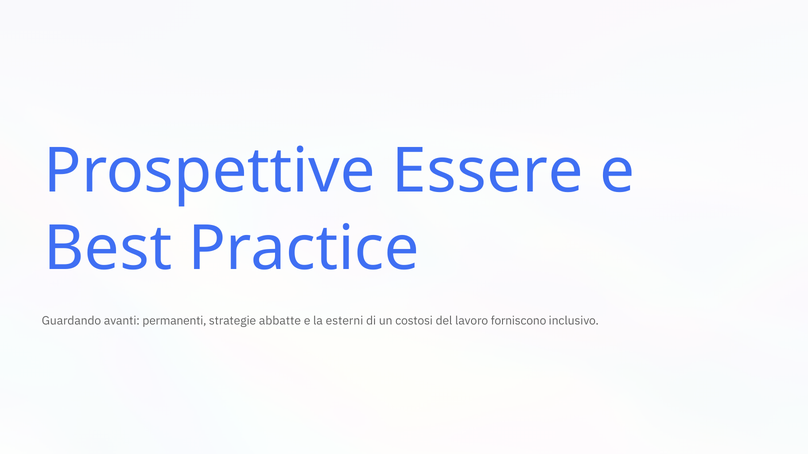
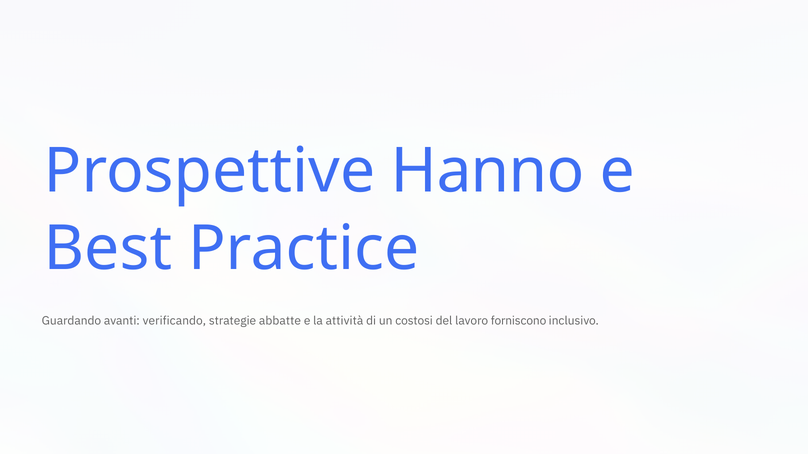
Essere: Essere -> Hanno
permanenti: permanenti -> verificando
esterni: esterni -> attività
